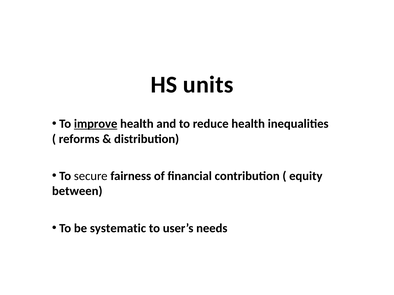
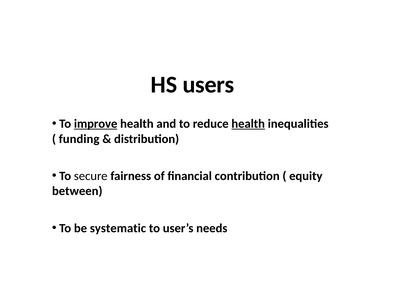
units: units -> users
health at (248, 124) underline: none -> present
reforms: reforms -> funding
